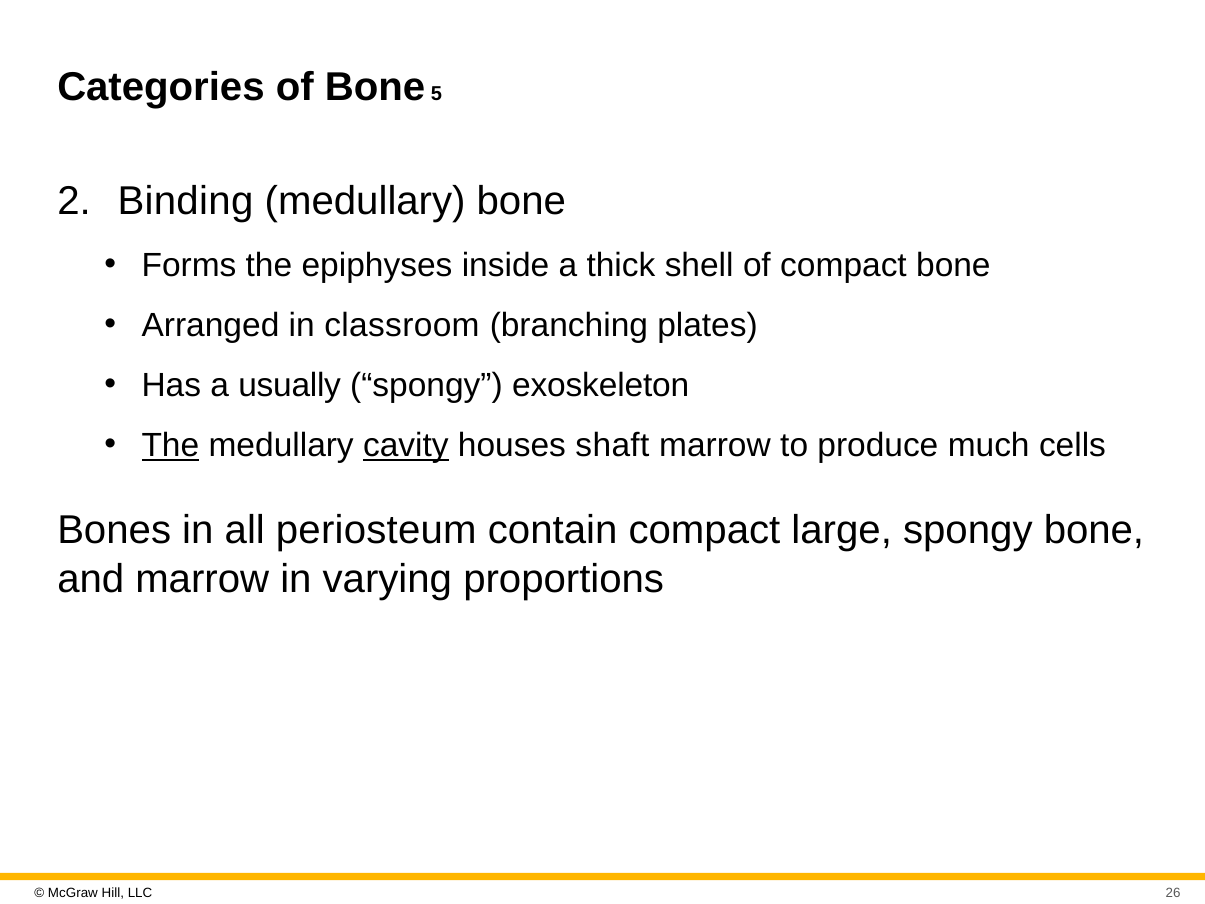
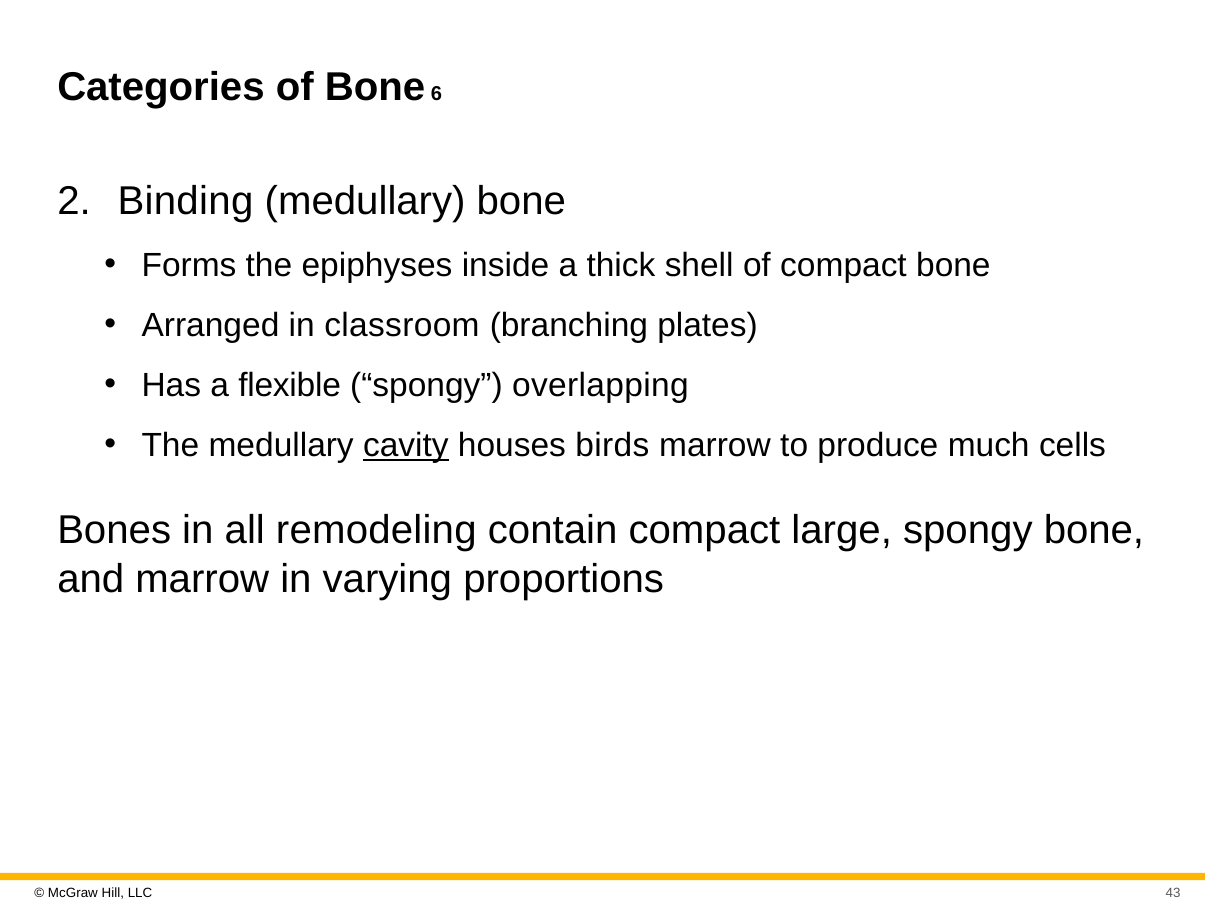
5: 5 -> 6
usually: usually -> flexible
exoskeleton: exoskeleton -> overlapping
The at (170, 446) underline: present -> none
shaft: shaft -> birds
periosteum: periosteum -> remodeling
26: 26 -> 43
